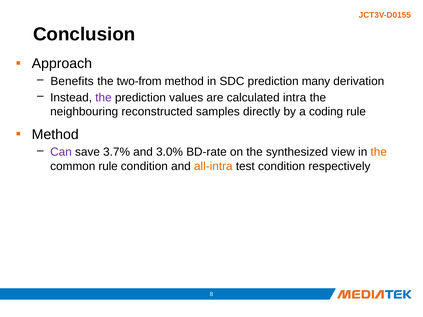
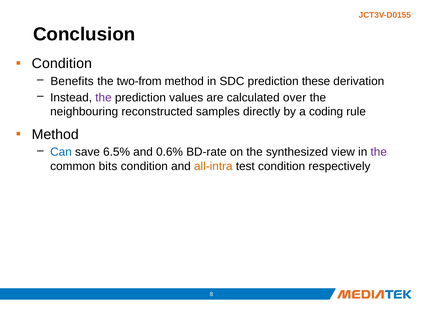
Approach at (62, 64): Approach -> Condition
many: many -> these
intra: intra -> over
Can colour: purple -> blue
3.7%: 3.7% -> 6.5%
3.0%: 3.0% -> 0.6%
the at (379, 152) colour: orange -> purple
common rule: rule -> bits
